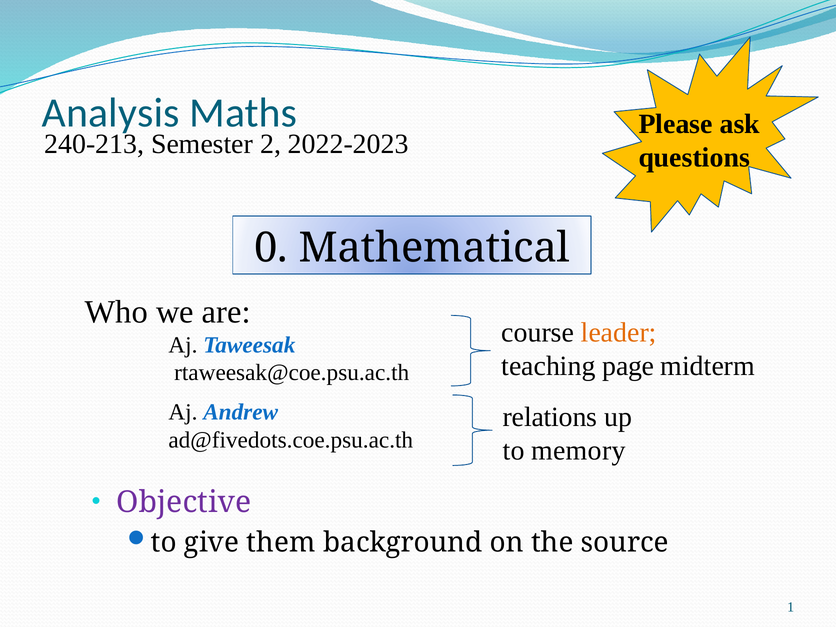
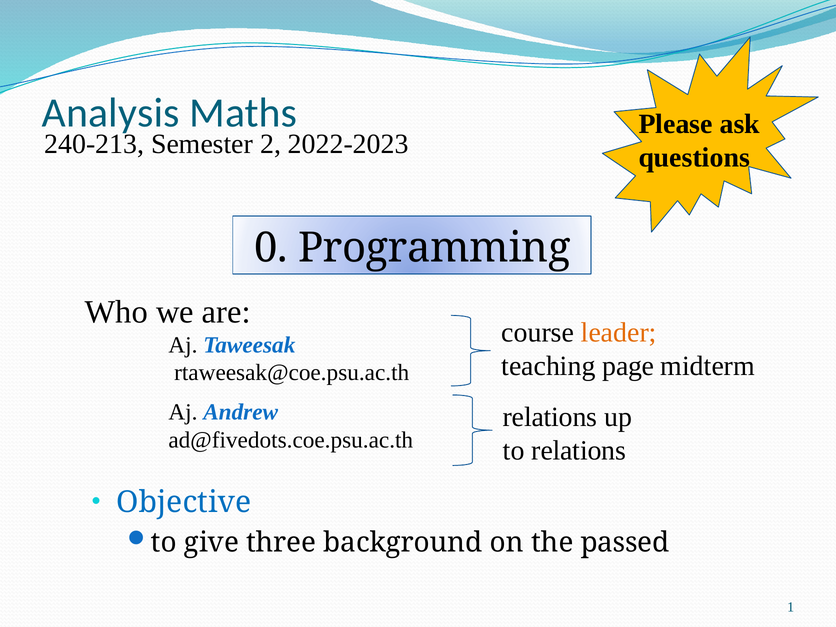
Mathematical: Mathematical -> Programming
to memory: memory -> relations
Objective colour: purple -> blue
them: them -> three
source: source -> passed
